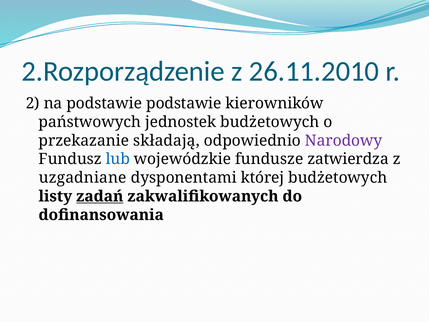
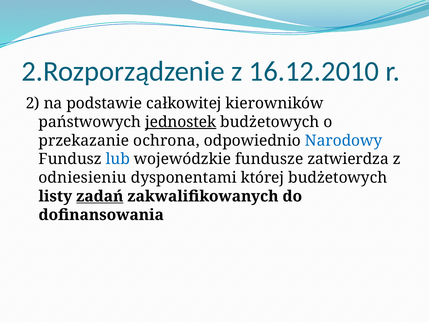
26.11.2010: 26.11.2010 -> 16.12.2010
podstawie podstawie: podstawie -> całkowitej
jednostek underline: none -> present
składają: składają -> ochrona
Narodowy colour: purple -> blue
uzgadniane: uzgadniane -> odniesieniu
